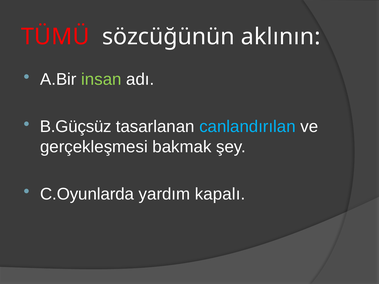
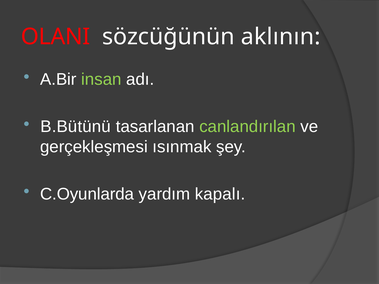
TÜMÜ: TÜMÜ -> OLANI
B.Güçsüz: B.Güçsüz -> B.Bütünü
canlandırılan colour: light blue -> light green
bakmak: bakmak -> ısınmak
